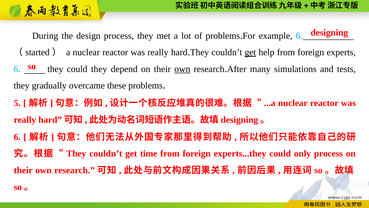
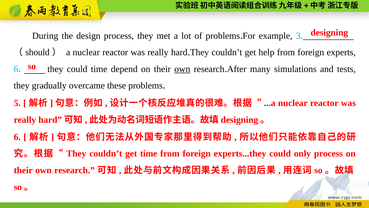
example 6: 6 -> 3
started: started -> should
get at (250, 52) underline: present -> none
could they: they -> time
